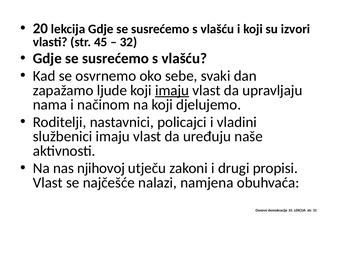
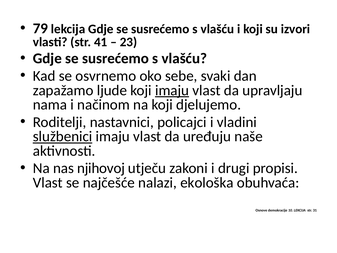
20: 20 -> 79
45: 45 -> 41
32: 32 -> 23
službenici underline: none -> present
namjena: namjena -> ekološka
